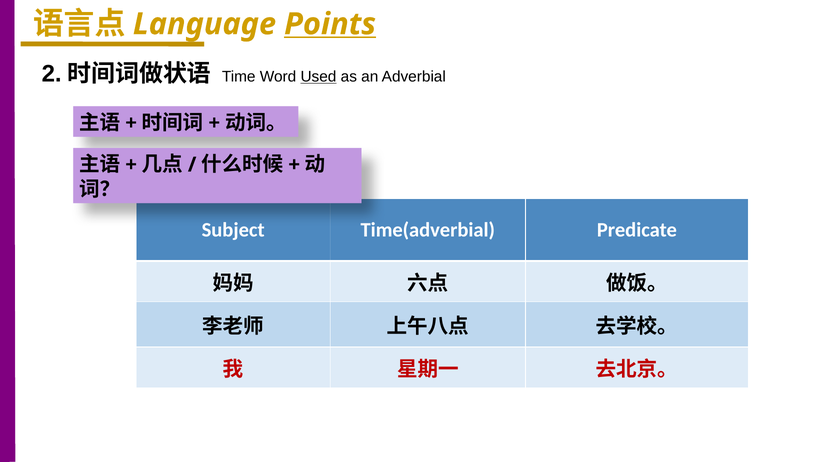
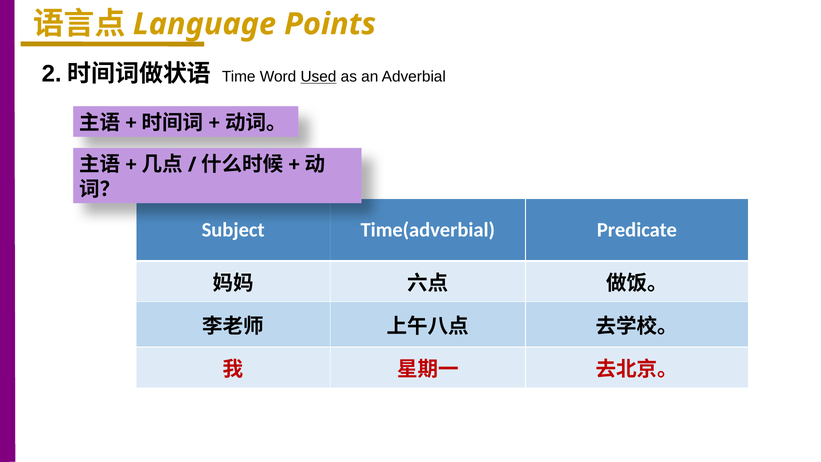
Points underline: present -> none
